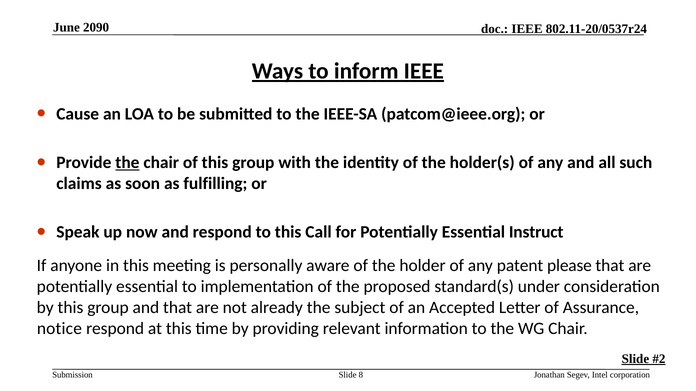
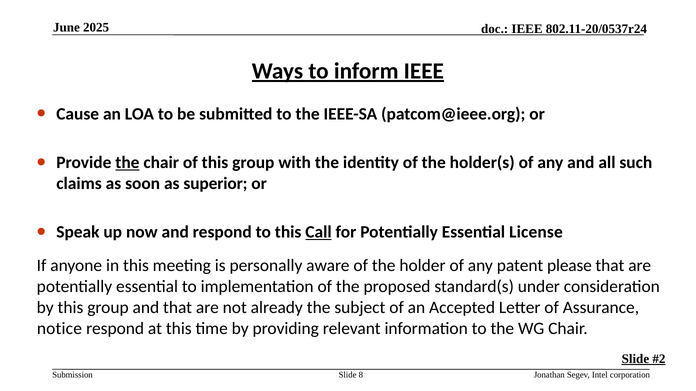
2090: 2090 -> 2025
fulfilling: fulfilling -> superior
Call underline: none -> present
Instruct: Instruct -> License
